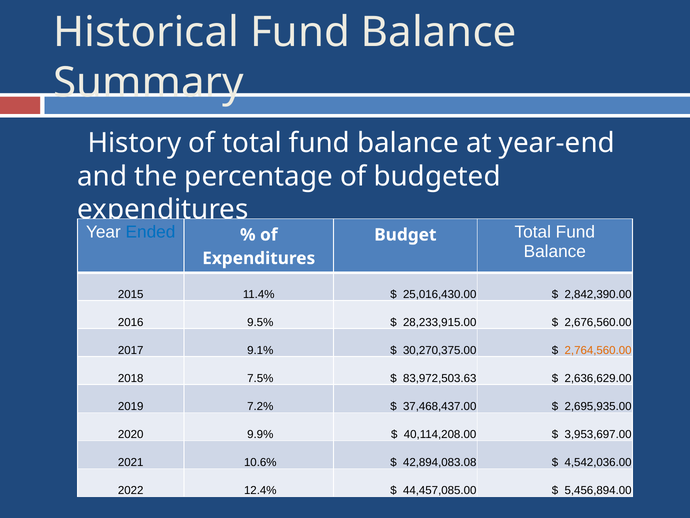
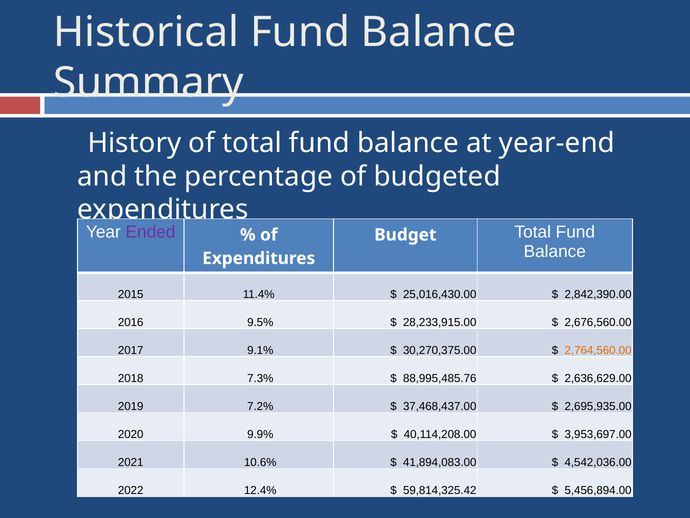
Ended colour: blue -> purple
7.5%: 7.5% -> 7.3%
83,972,503.63: 83,972,503.63 -> 88,995,485.76
42,894,083.08: 42,894,083.08 -> 41,894,083.00
44,457,085.00: 44,457,085.00 -> 59,814,325.42
